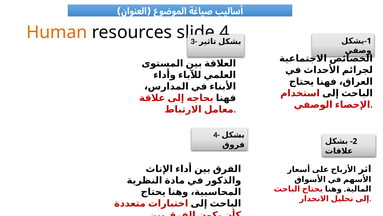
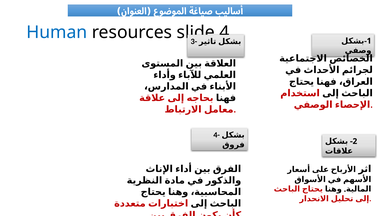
Human colour: orange -> blue
